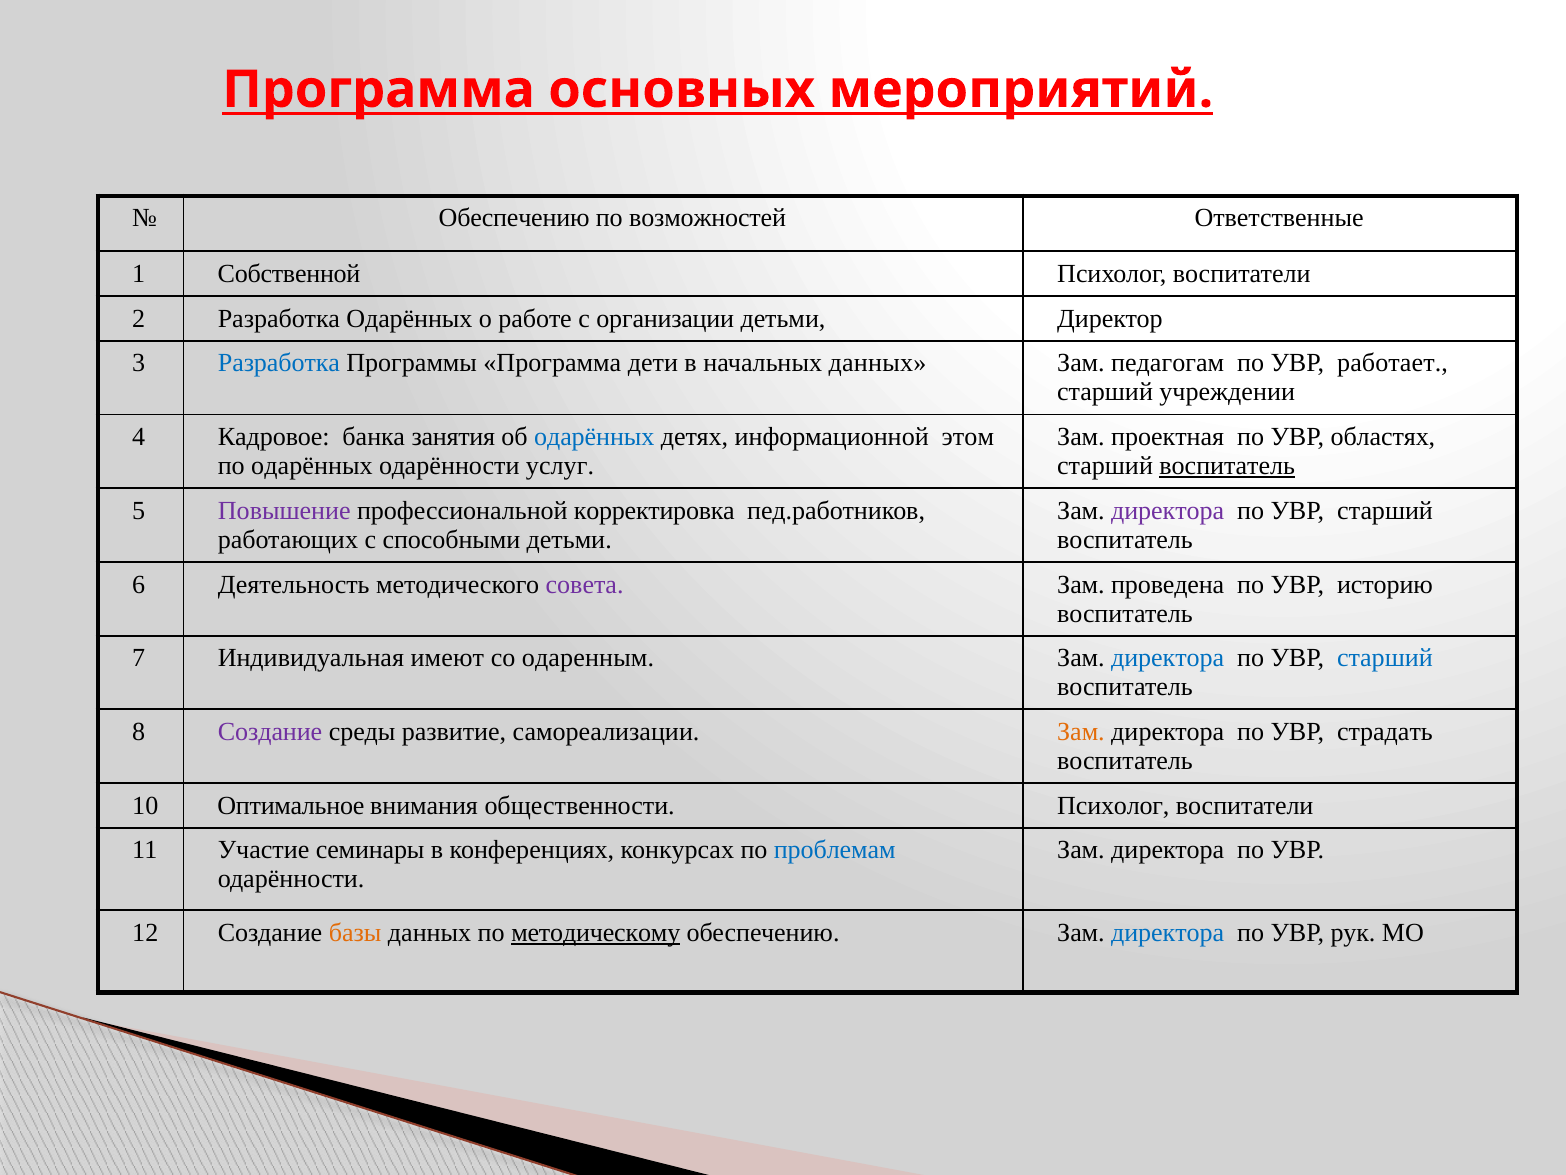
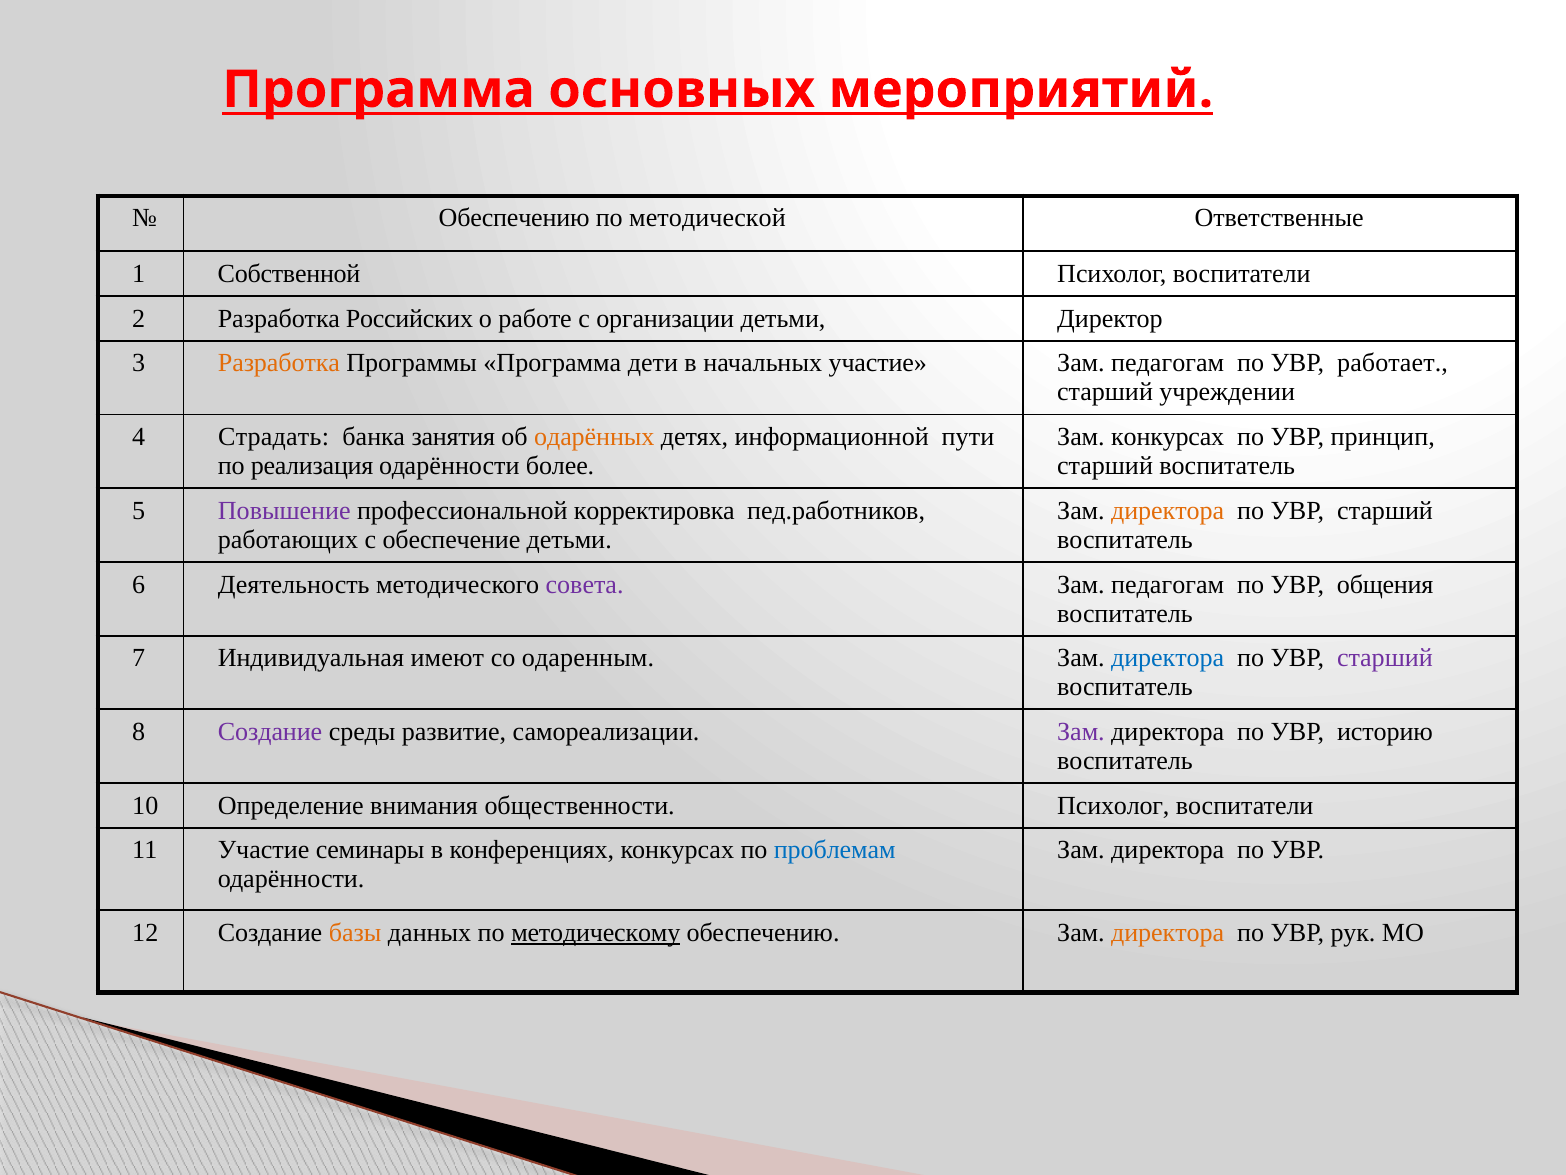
возможностей: возможностей -> методической
Разработка Одарённых: Одарённых -> Российских
Разработка at (279, 363) colour: blue -> orange
начальных данных: данных -> участие
Кадровое: Кадровое -> Страдать
одарённых at (594, 437) colour: blue -> orange
этом: этом -> пути
Зам проектная: проектная -> конкурсах
областях: областях -> принцип
по одарённых: одарённых -> реализация
услуг: услуг -> более
воспитатель at (1227, 466) underline: present -> none
директора at (1168, 511) colour: purple -> orange
способными: способными -> обеспечение
проведена at (1168, 584): проведена -> педагогам
историю: историю -> общения
старший at (1385, 658) colour: blue -> purple
Зам at (1081, 732) colour: orange -> purple
страдать: страдать -> историю
Оптимальное: Оптимальное -> Определение
директора at (1168, 932) colour: blue -> orange
